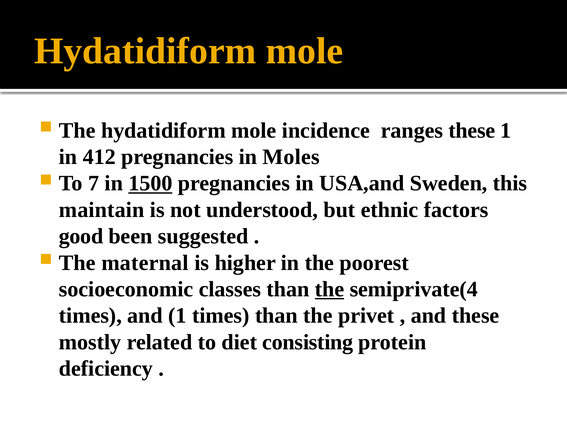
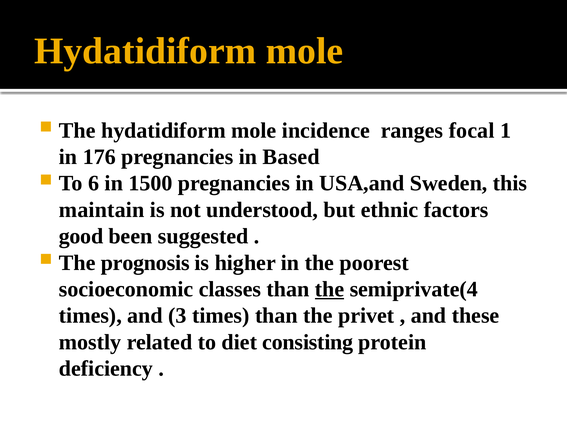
ranges these: these -> focal
412: 412 -> 176
Moles: Moles -> Based
7: 7 -> 6
1500 underline: present -> none
maternal: maternal -> prognosis
and 1: 1 -> 3
